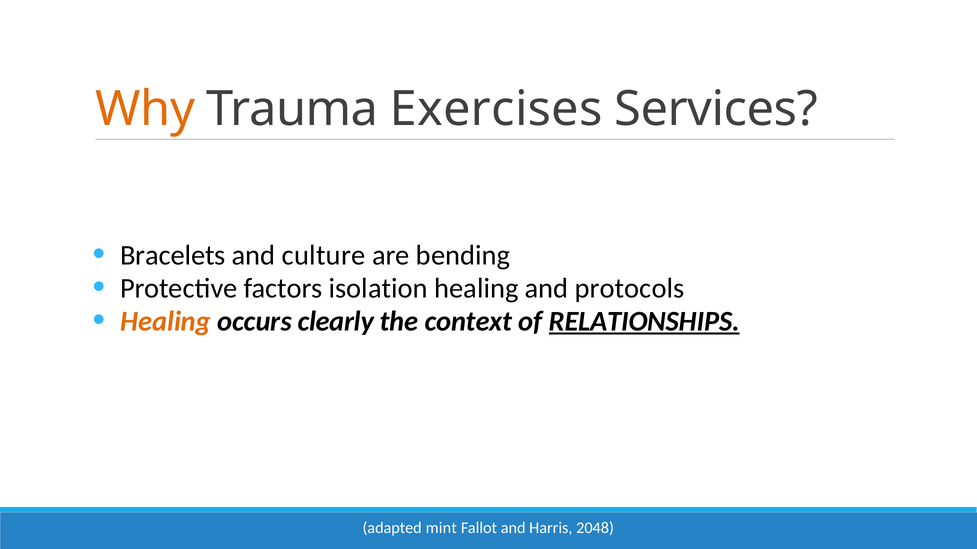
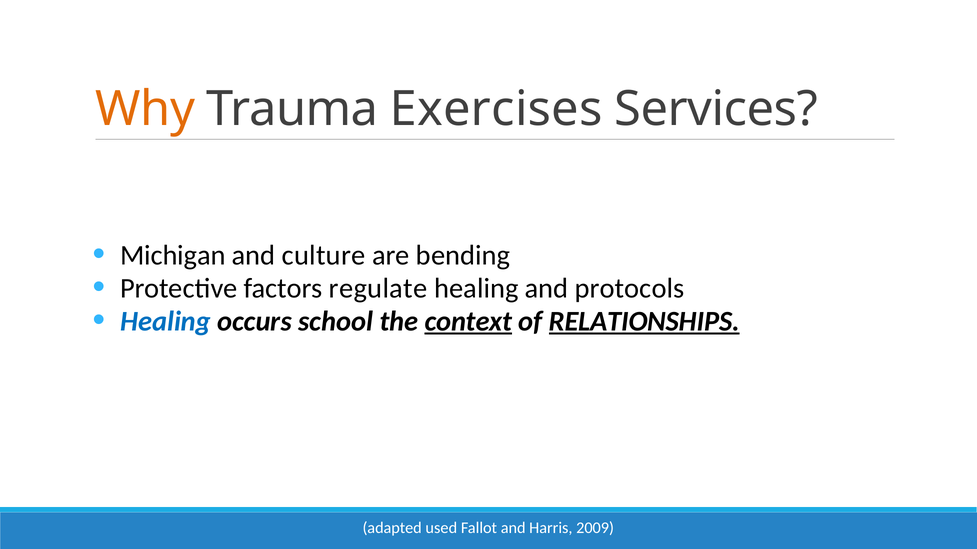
Bracelets: Bracelets -> Michigan
isolation: isolation -> regulate
Healing at (166, 322) colour: orange -> blue
clearly: clearly -> school
context underline: none -> present
mint: mint -> used
2048: 2048 -> 2009
